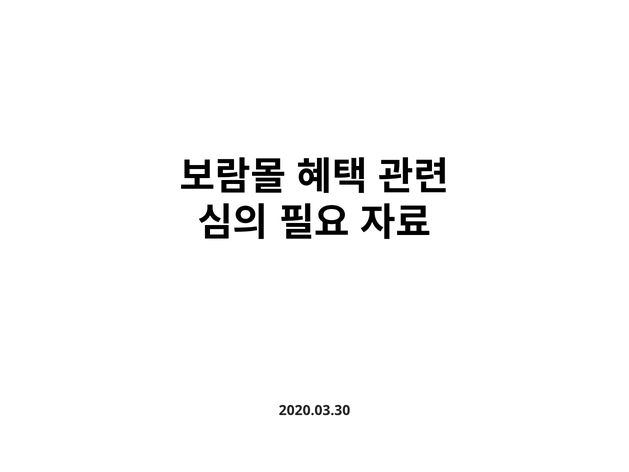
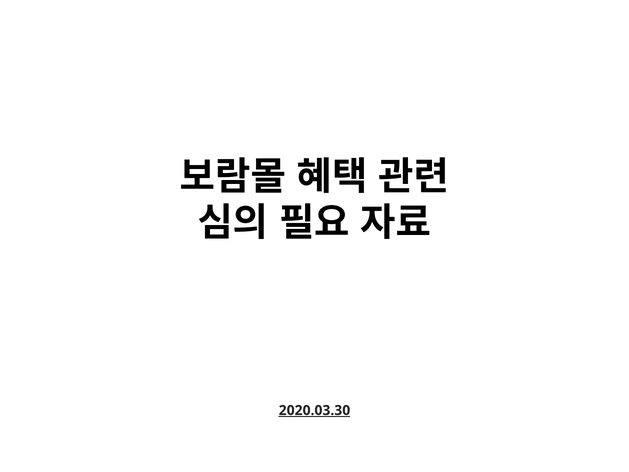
2020.03.30 underline: none -> present
